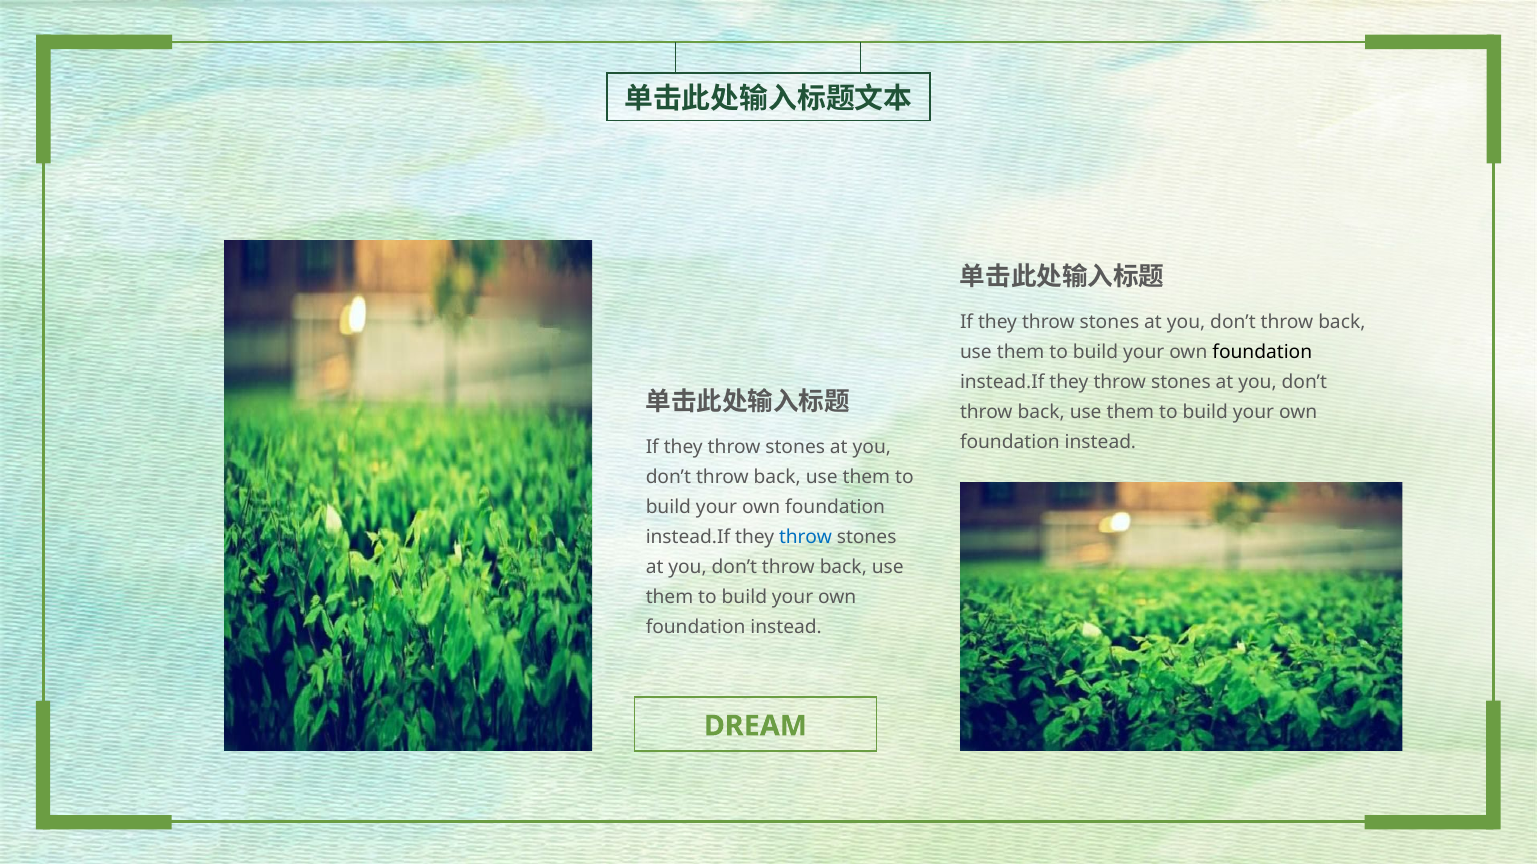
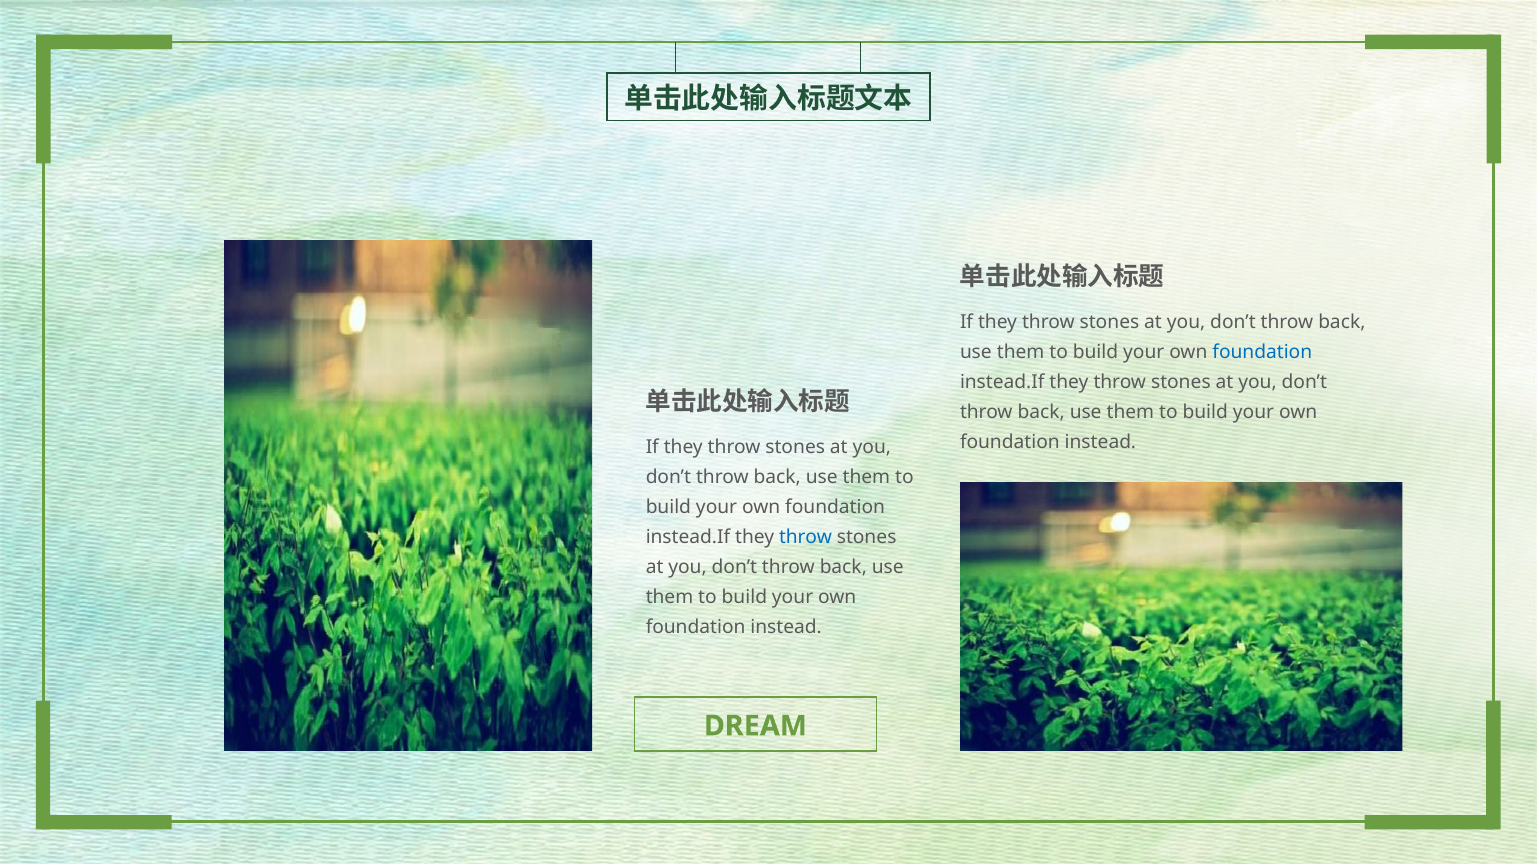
foundation at (1262, 352) colour: black -> blue
